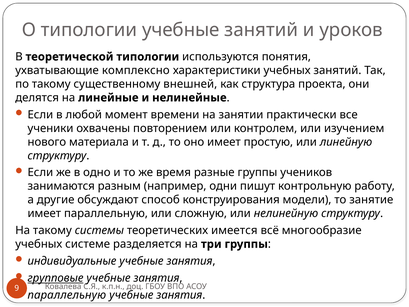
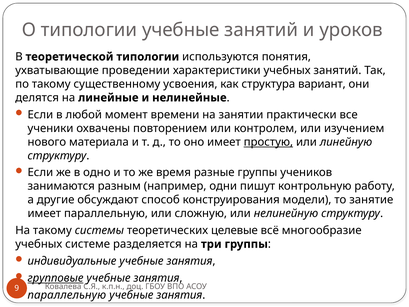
комплексно: комплексно -> проведении
внешней: внешней -> усвоения
проекта: проекта -> вариант
простую underline: none -> present
имеется: имеется -> целевые
